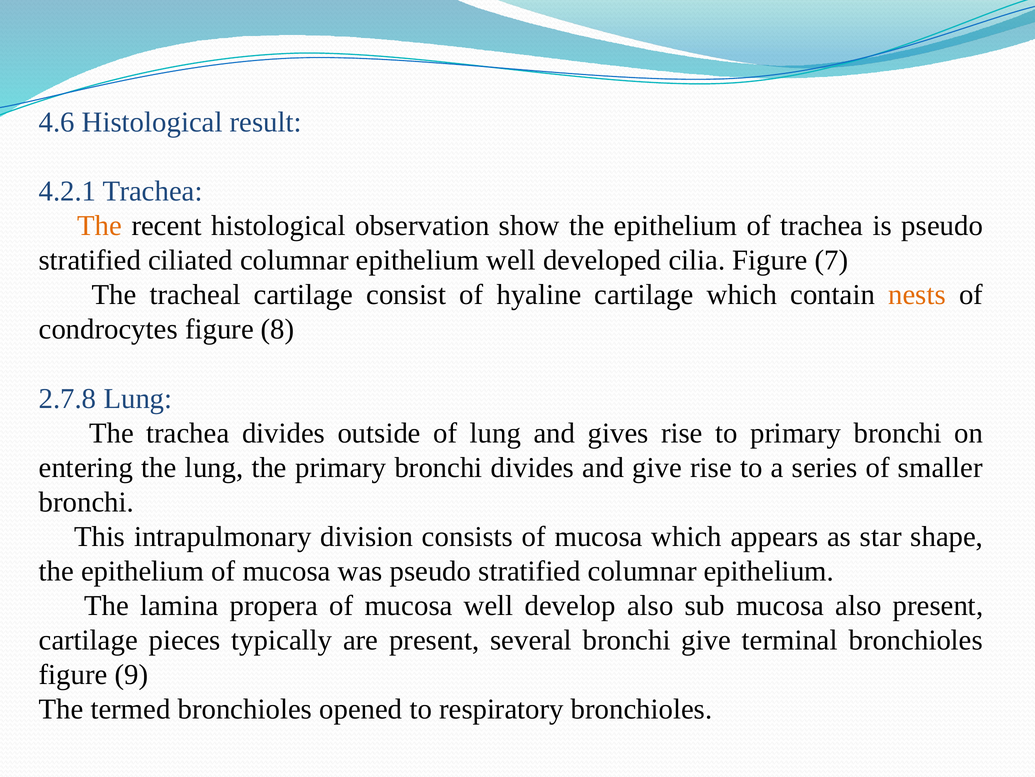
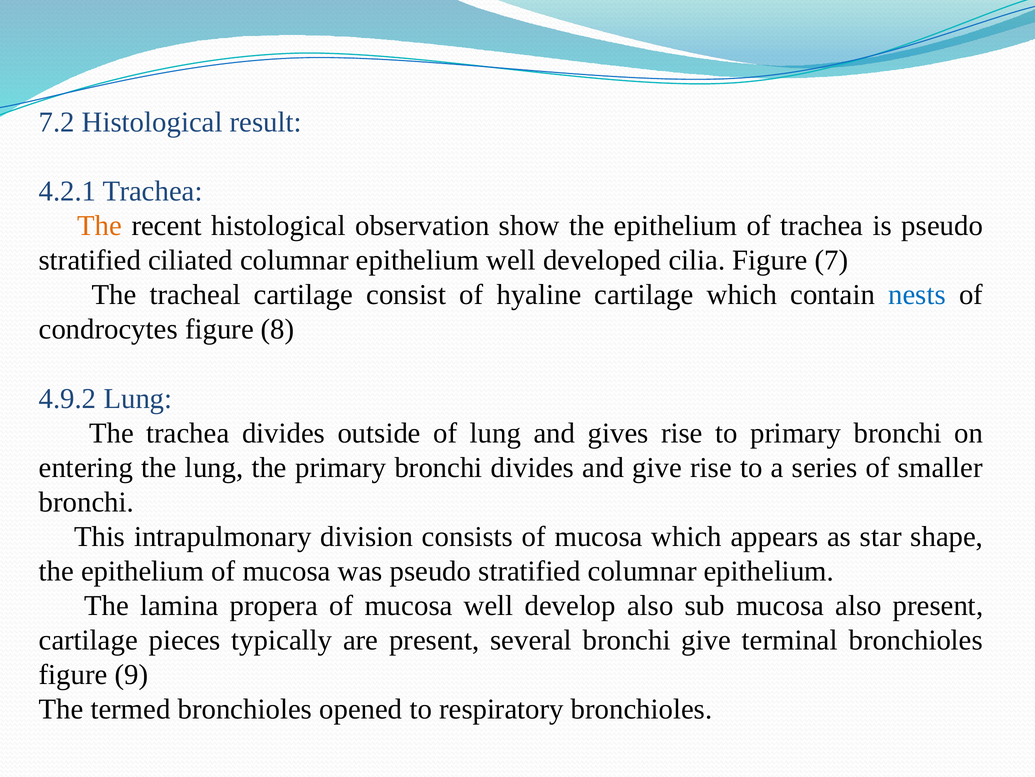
4.6: 4.6 -> 7.2
nests colour: orange -> blue
2.7.8: 2.7.8 -> 4.9.2
